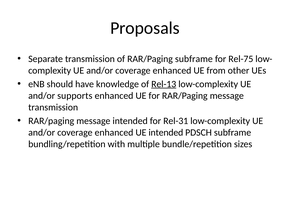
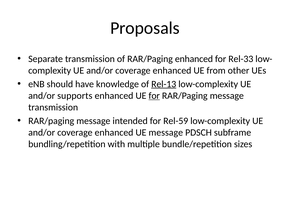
RAR/Paging subframe: subframe -> enhanced
Rel-75: Rel-75 -> Rel-33
for at (154, 95) underline: none -> present
Rel-31: Rel-31 -> Rel-59
UE intended: intended -> message
